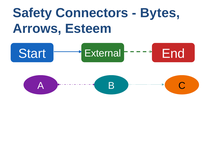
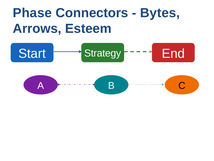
Safety: Safety -> Phase
External: External -> Strategy
